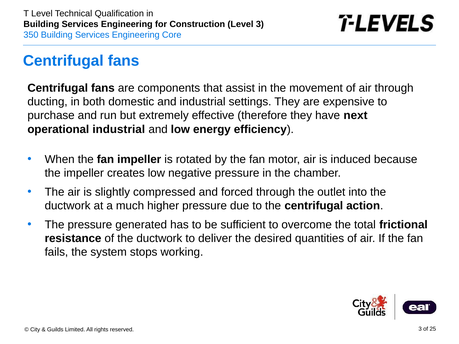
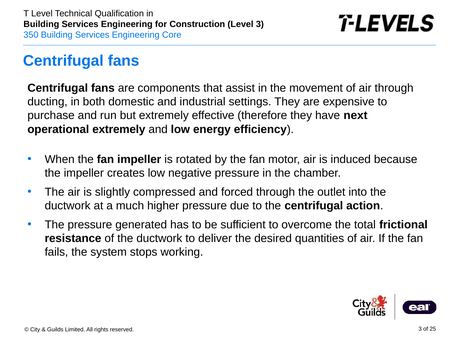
operational industrial: industrial -> extremely
